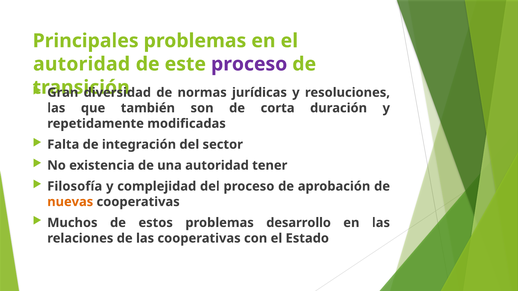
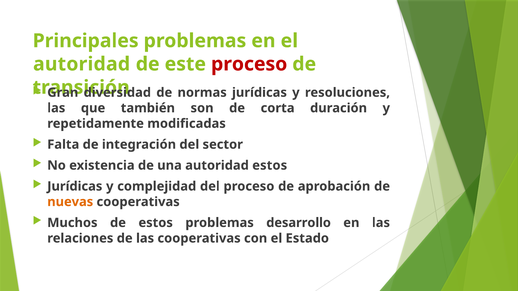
proceso at (249, 64) colour: purple -> red
autoridad tener: tener -> estos
Filosofía at (75, 187): Filosofía -> Jurídicas
